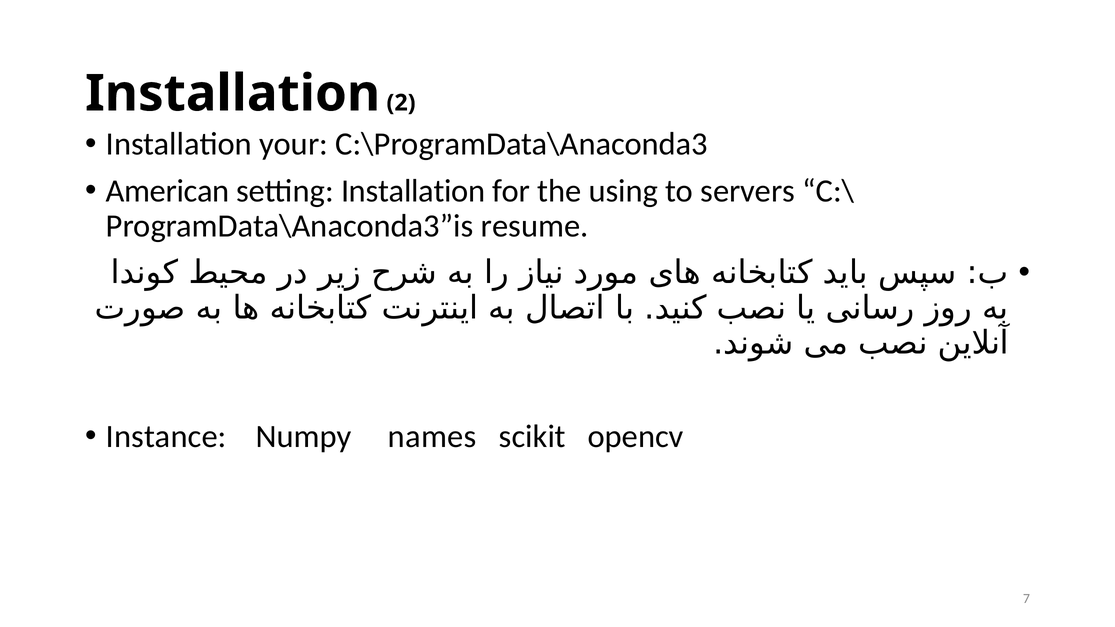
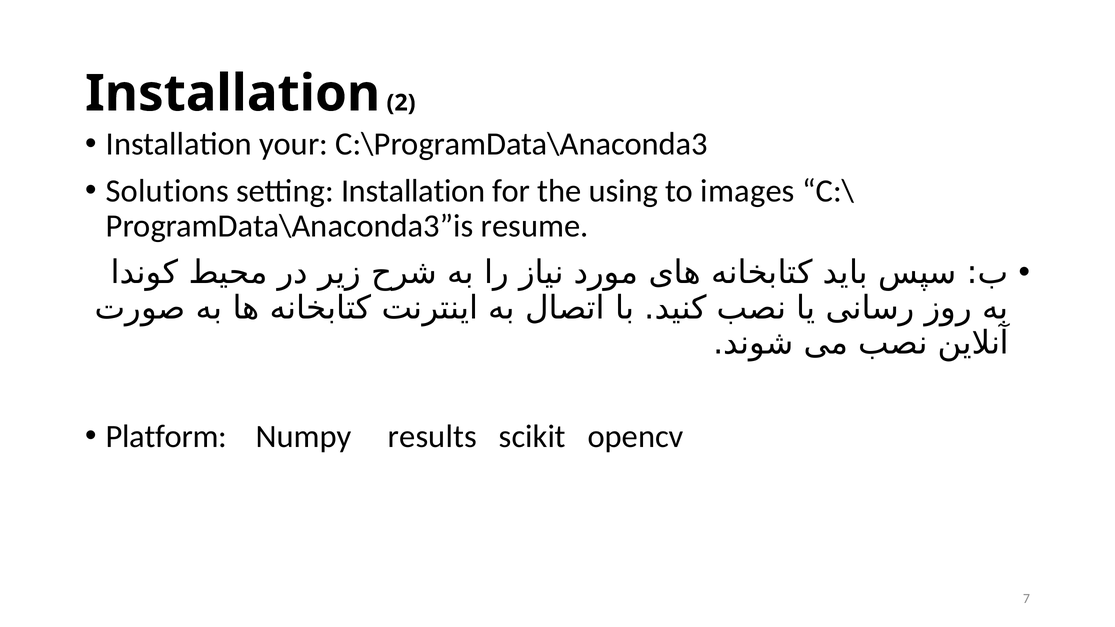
American: American -> Solutions
servers: servers -> images
Instance: Instance -> Platform
names: names -> results
